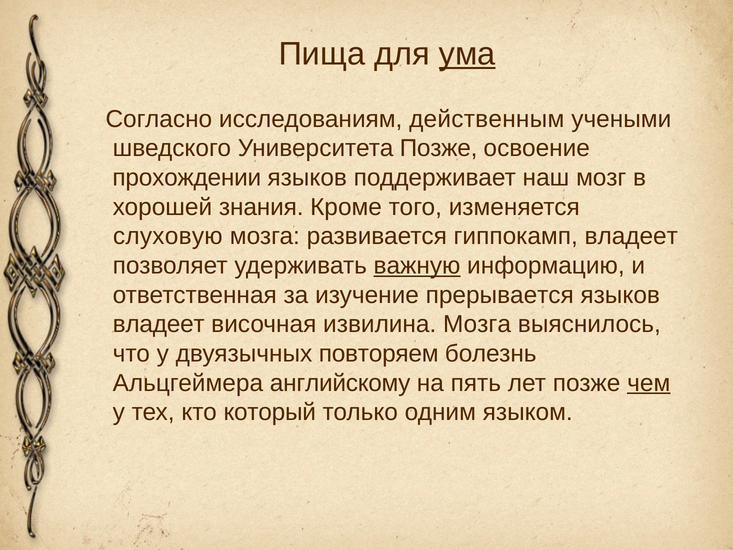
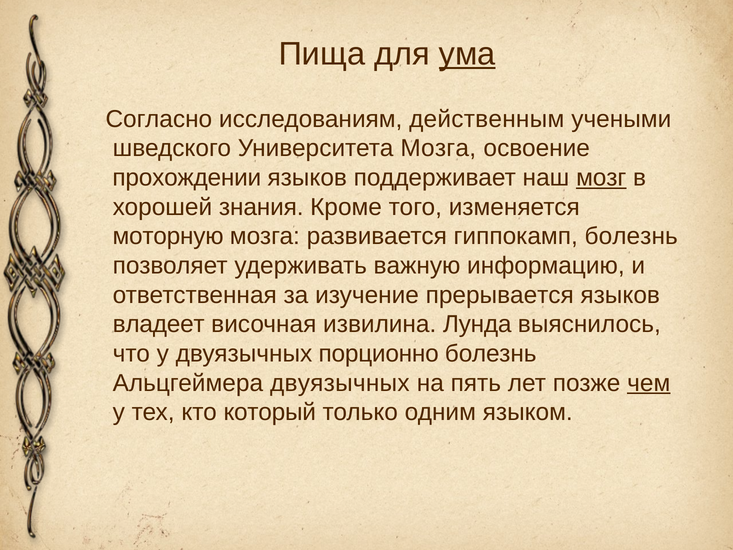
Университета Позже: Позже -> Мозга
мозг underline: none -> present
слуховую: слуховую -> моторную
гиппокамп владеет: владеет -> болезнь
важную underline: present -> none
извилина Мозга: Мозга -> Лунда
повторяем: повторяем -> порционно
Альцгеймера английскому: английскому -> двуязычных
